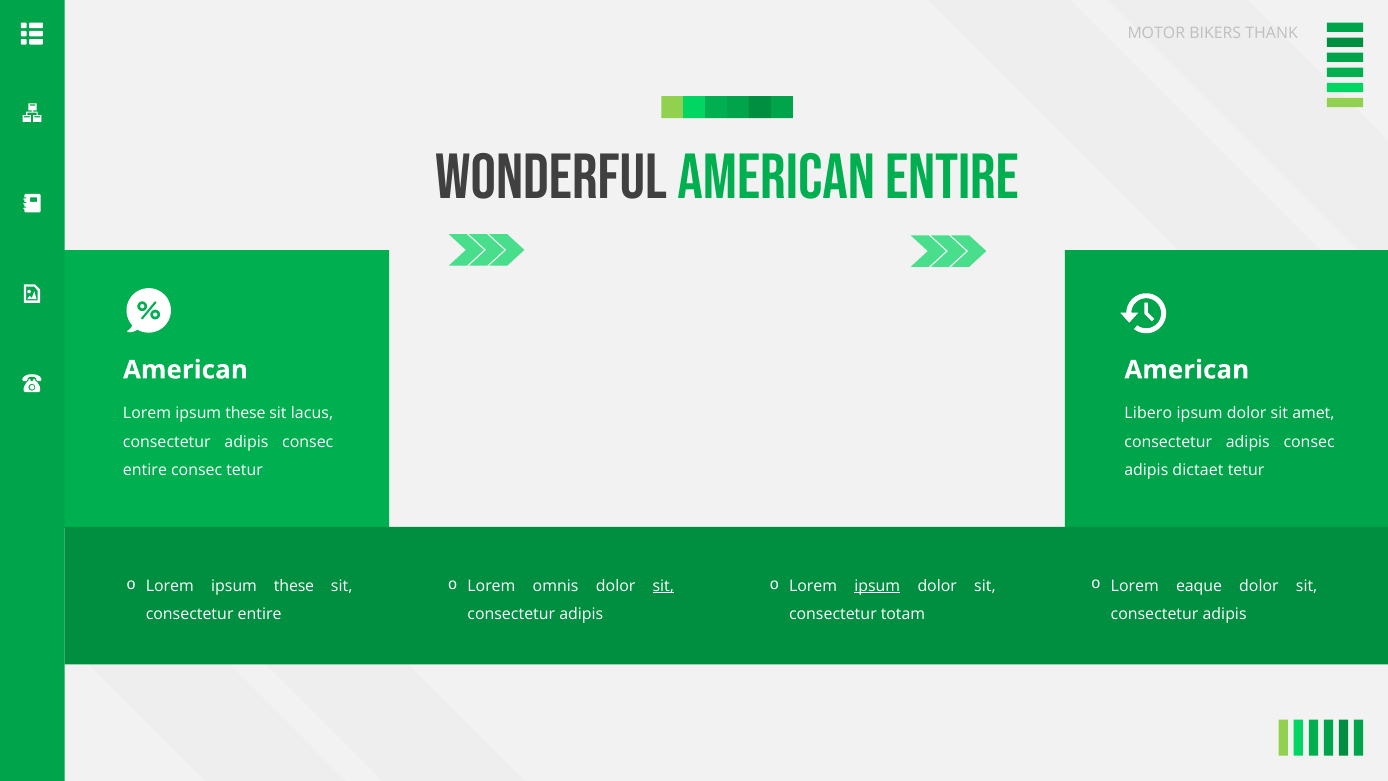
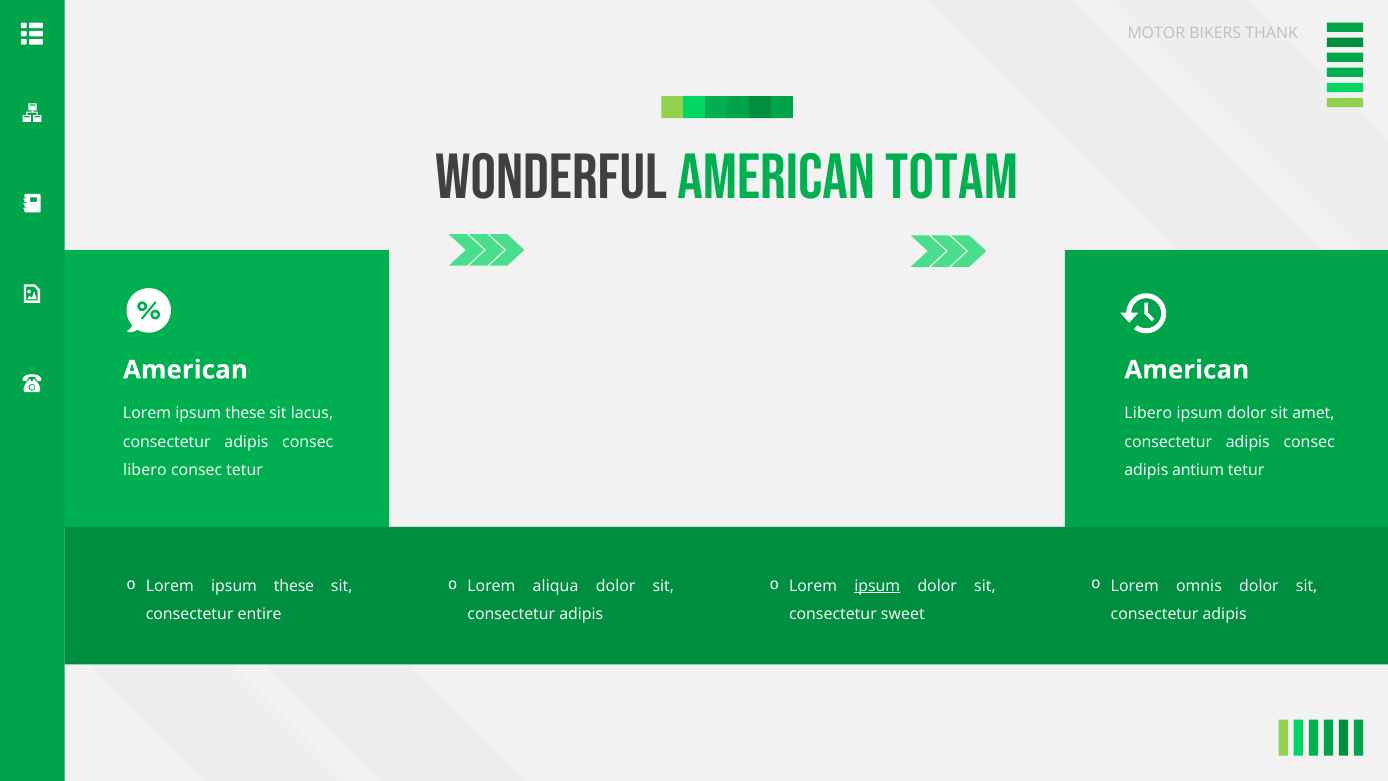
AMERICAN ENTIRE: ENTIRE -> TOTAM
entire at (145, 471): entire -> libero
dictaet: dictaet -> antium
eaque: eaque -> omnis
omnis: omnis -> aliqua
sit at (663, 586) underline: present -> none
totam: totam -> sweet
